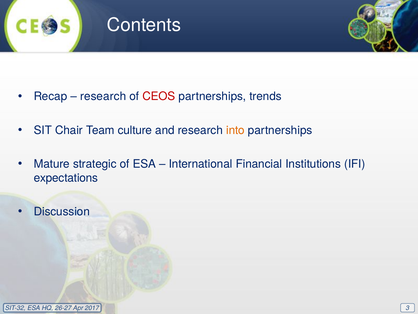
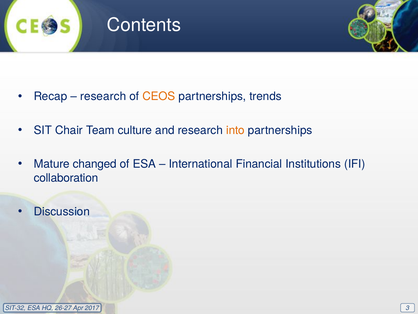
CEOS colour: red -> orange
strategic: strategic -> changed
expectations: expectations -> collaboration
